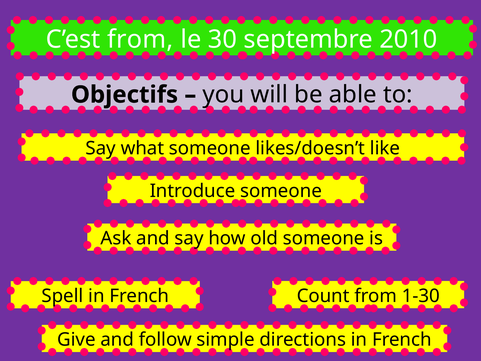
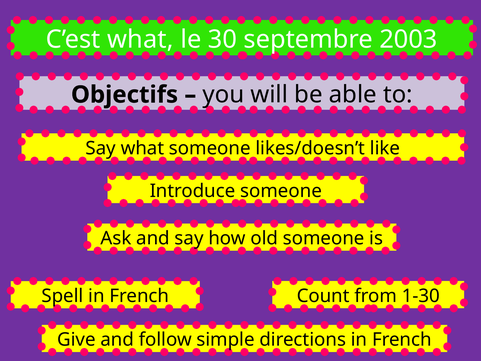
C’est from: from -> what
2010: 2010 -> 2003
